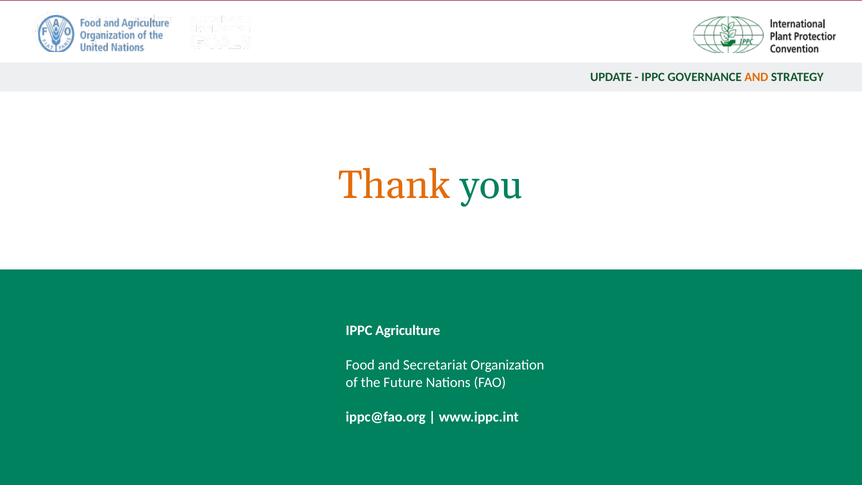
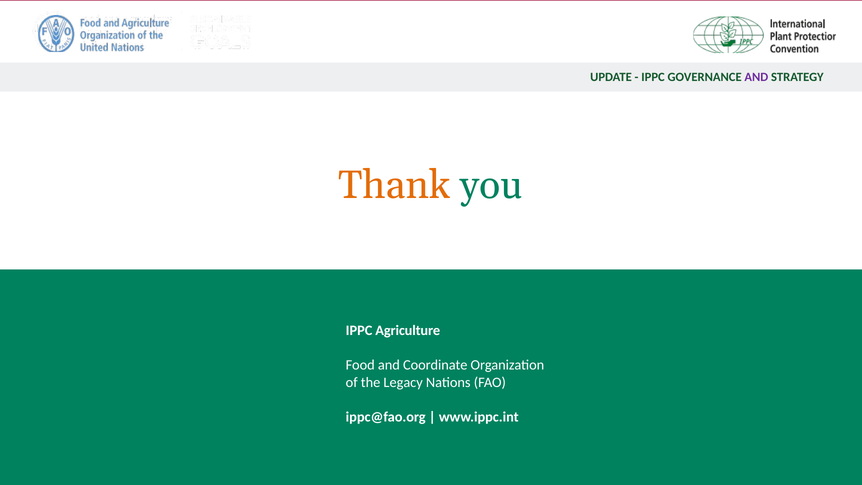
AND at (756, 77) colour: orange -> purple
Secretariat: Secretariat -> Coordinate
Future: Future -> Legacy
